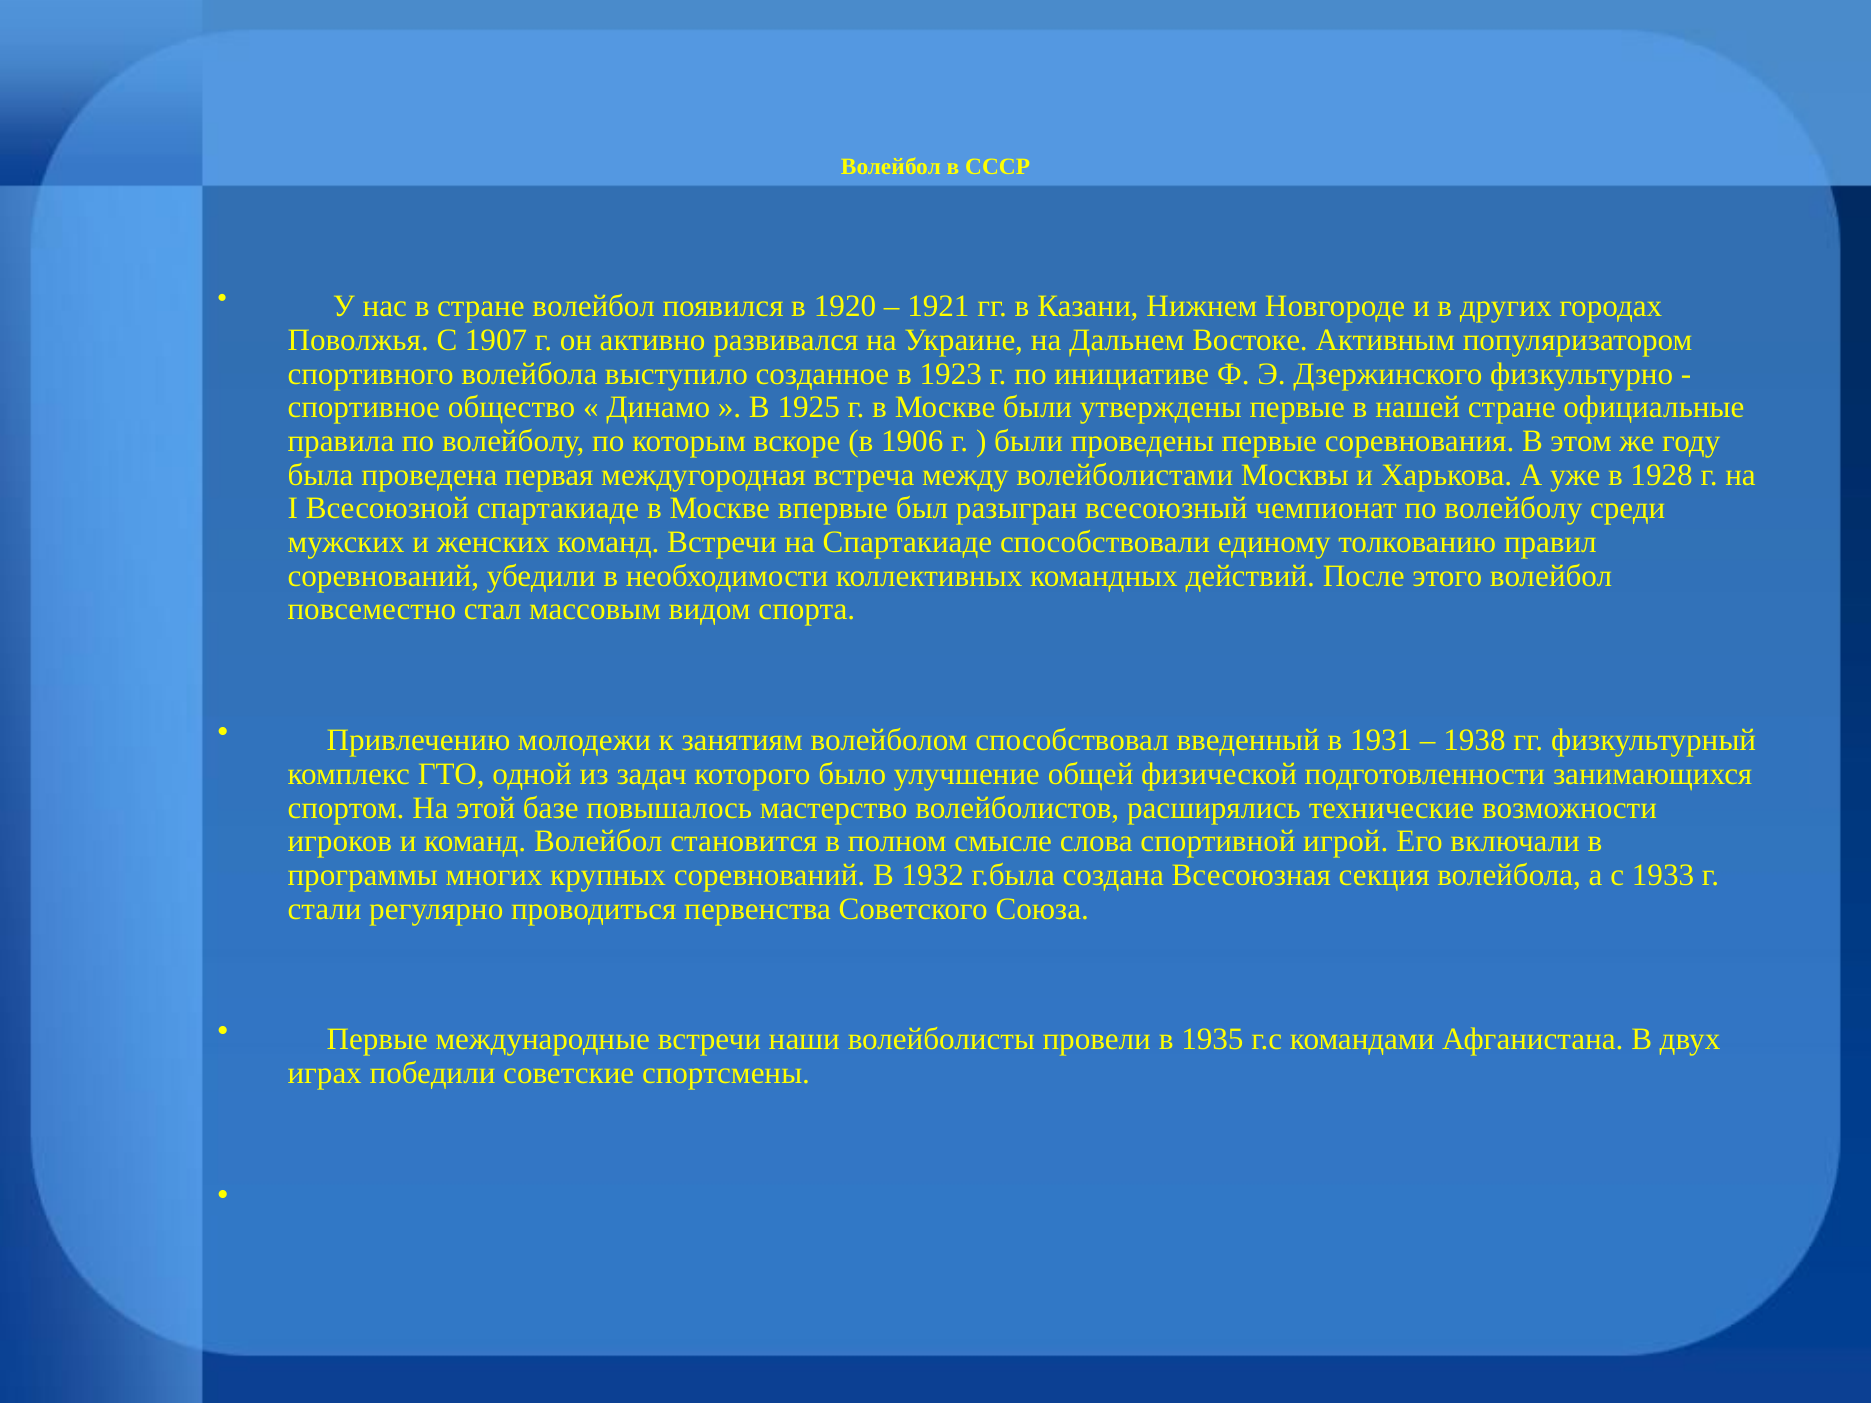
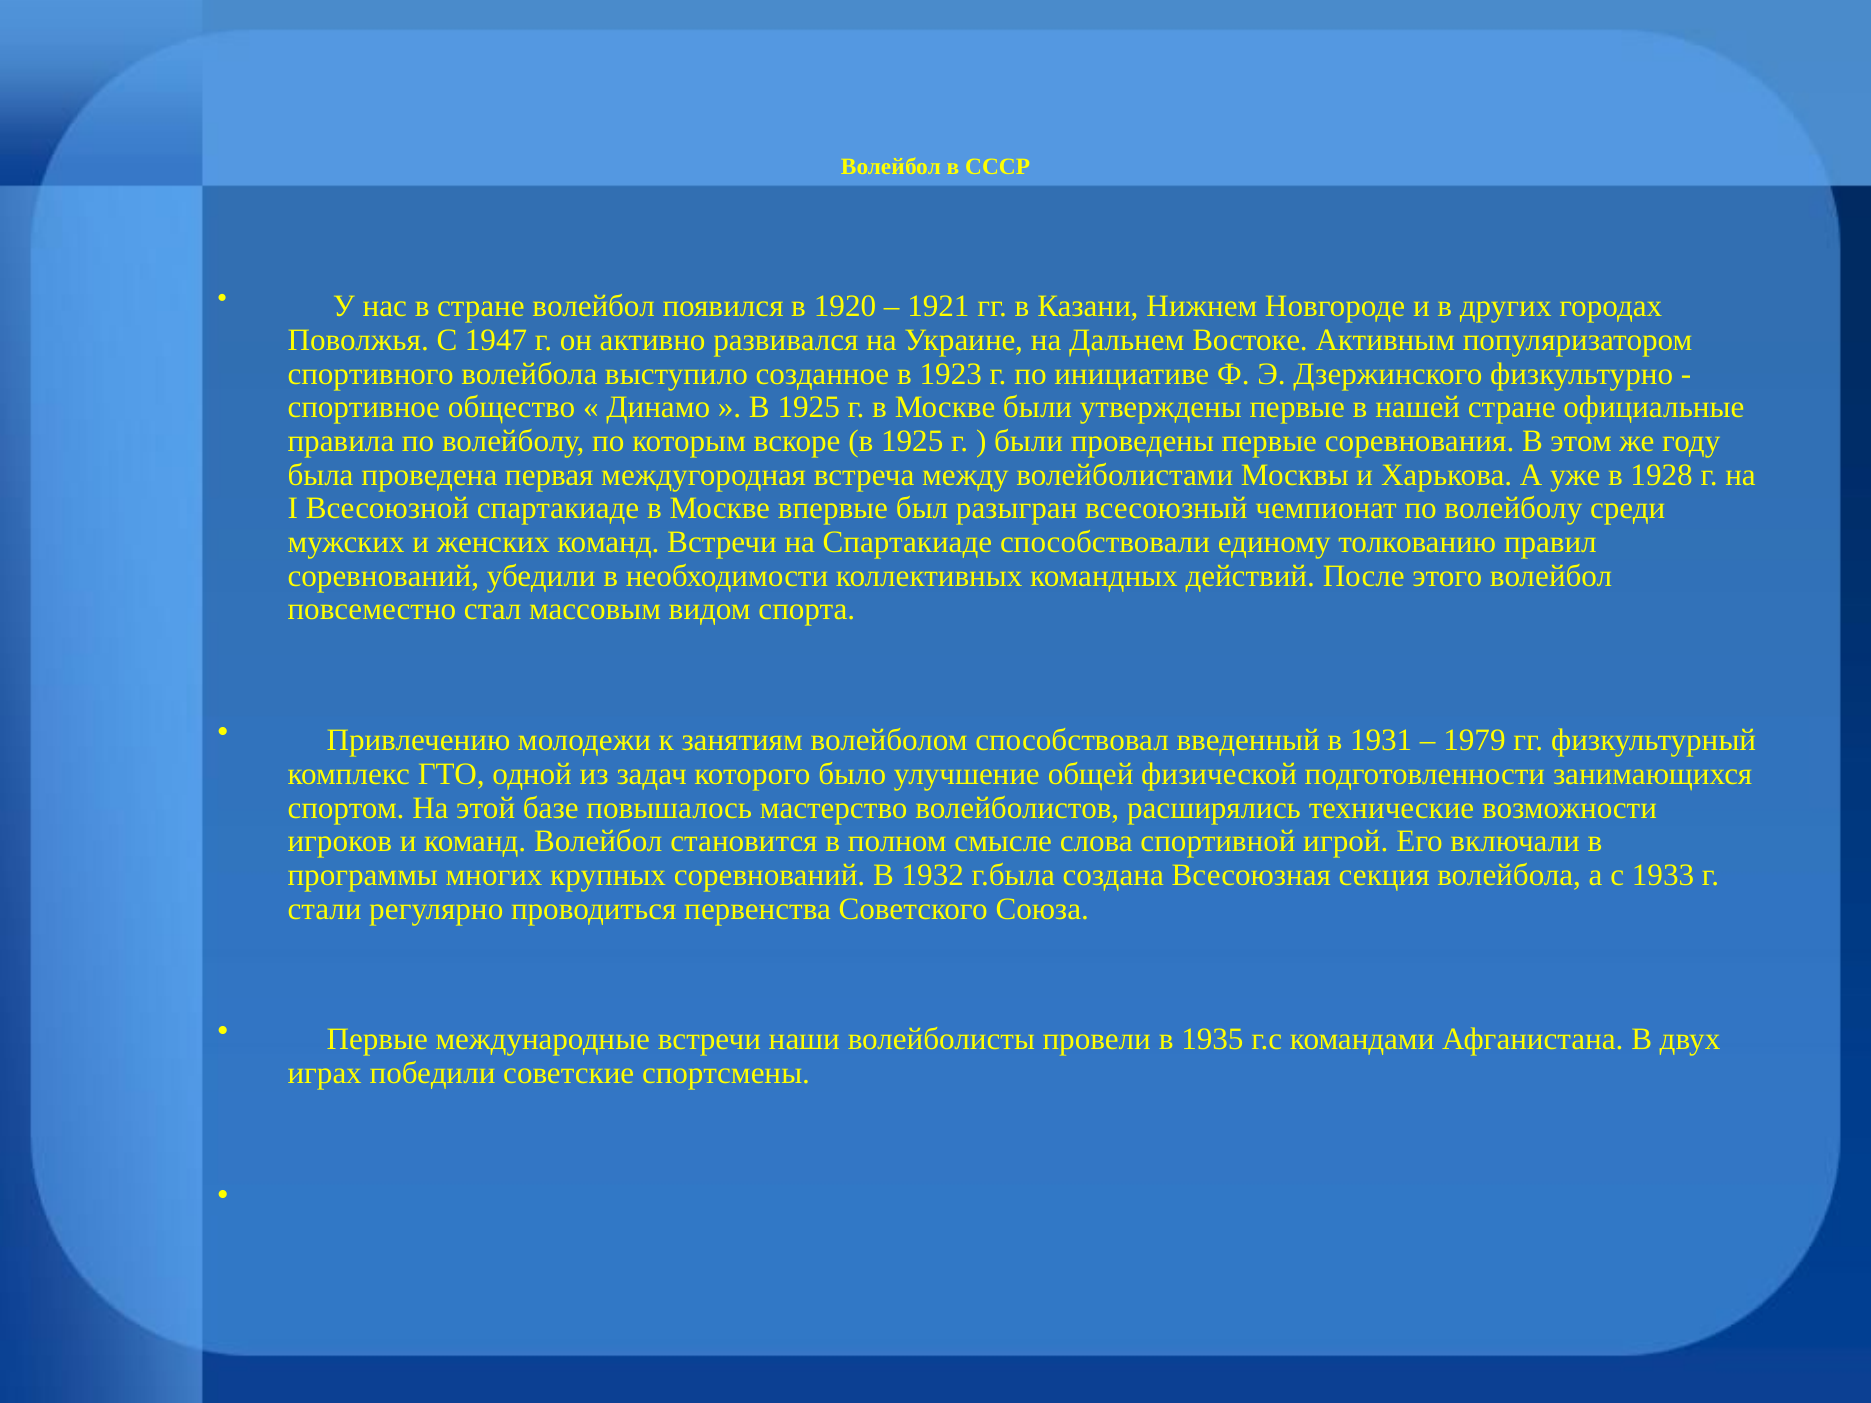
1907: 1907 -> 1947
вскоре в 1906: 1906 -> 1925
1938: 1938 -> 1979
